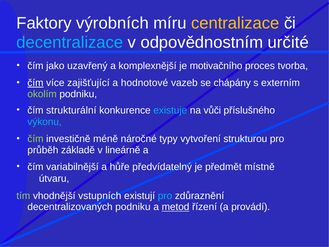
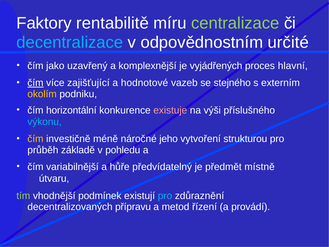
výrobních: výrobních -> rentabilitě
centralizace colour: yellow -> light green
motivačního: motivačního -> vyjádřených
tvorba: tvorba -> hlavní
chápány: chápány -> stejného
okolím colour: light green -> yellow
strukturální: strukturální -> horizontální
existuje colour: light blue -> pink
vůči: vůči -> výši
čím at (35, 139) colour: light green -> yellow
typy: typy -> jeho
lineárně: lineárně -> pohledu
vstupních: vstupních -> podmínek
decentralizovaných podniku: podniku -> přípravu
metod underline: present -> none
